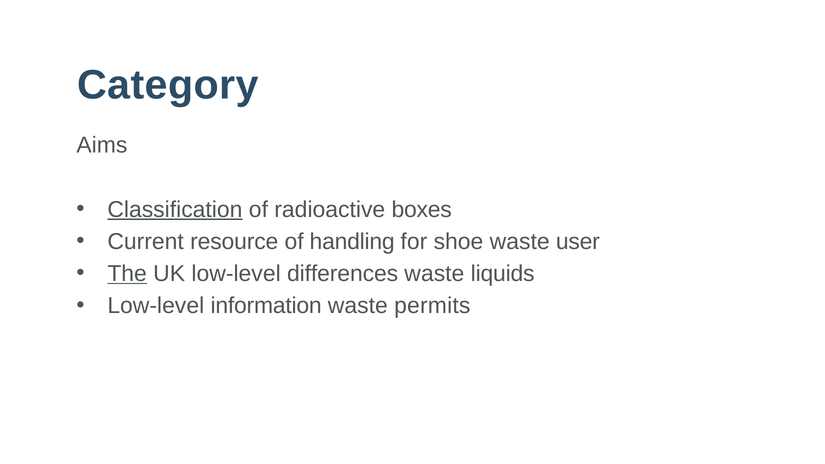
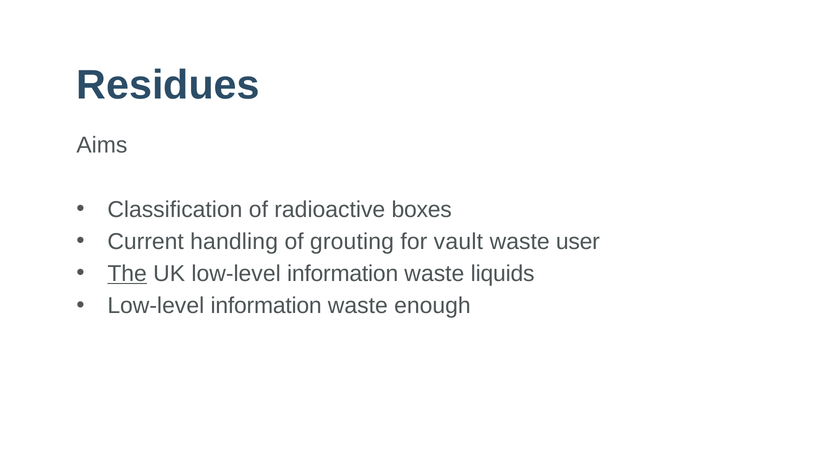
Category: Category -> Residues
Classification underline: present -> none
resource: resource -> handling
handling: handling -> grouting
shoe: shoe -> vault
UK low-level differences: differences -> information
permits: permits -> enough
